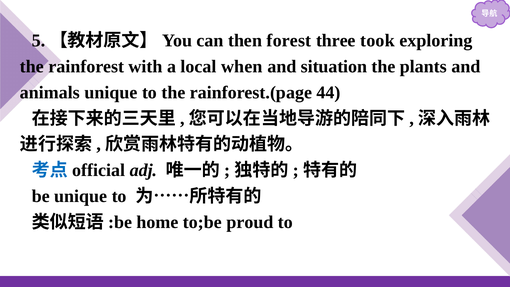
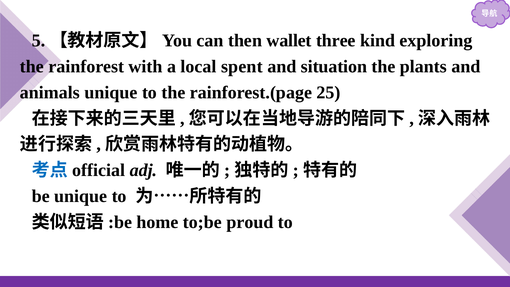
forest: forest -> wallet
took: took -> kind
when: when -> spent
44: 44 -> 25
